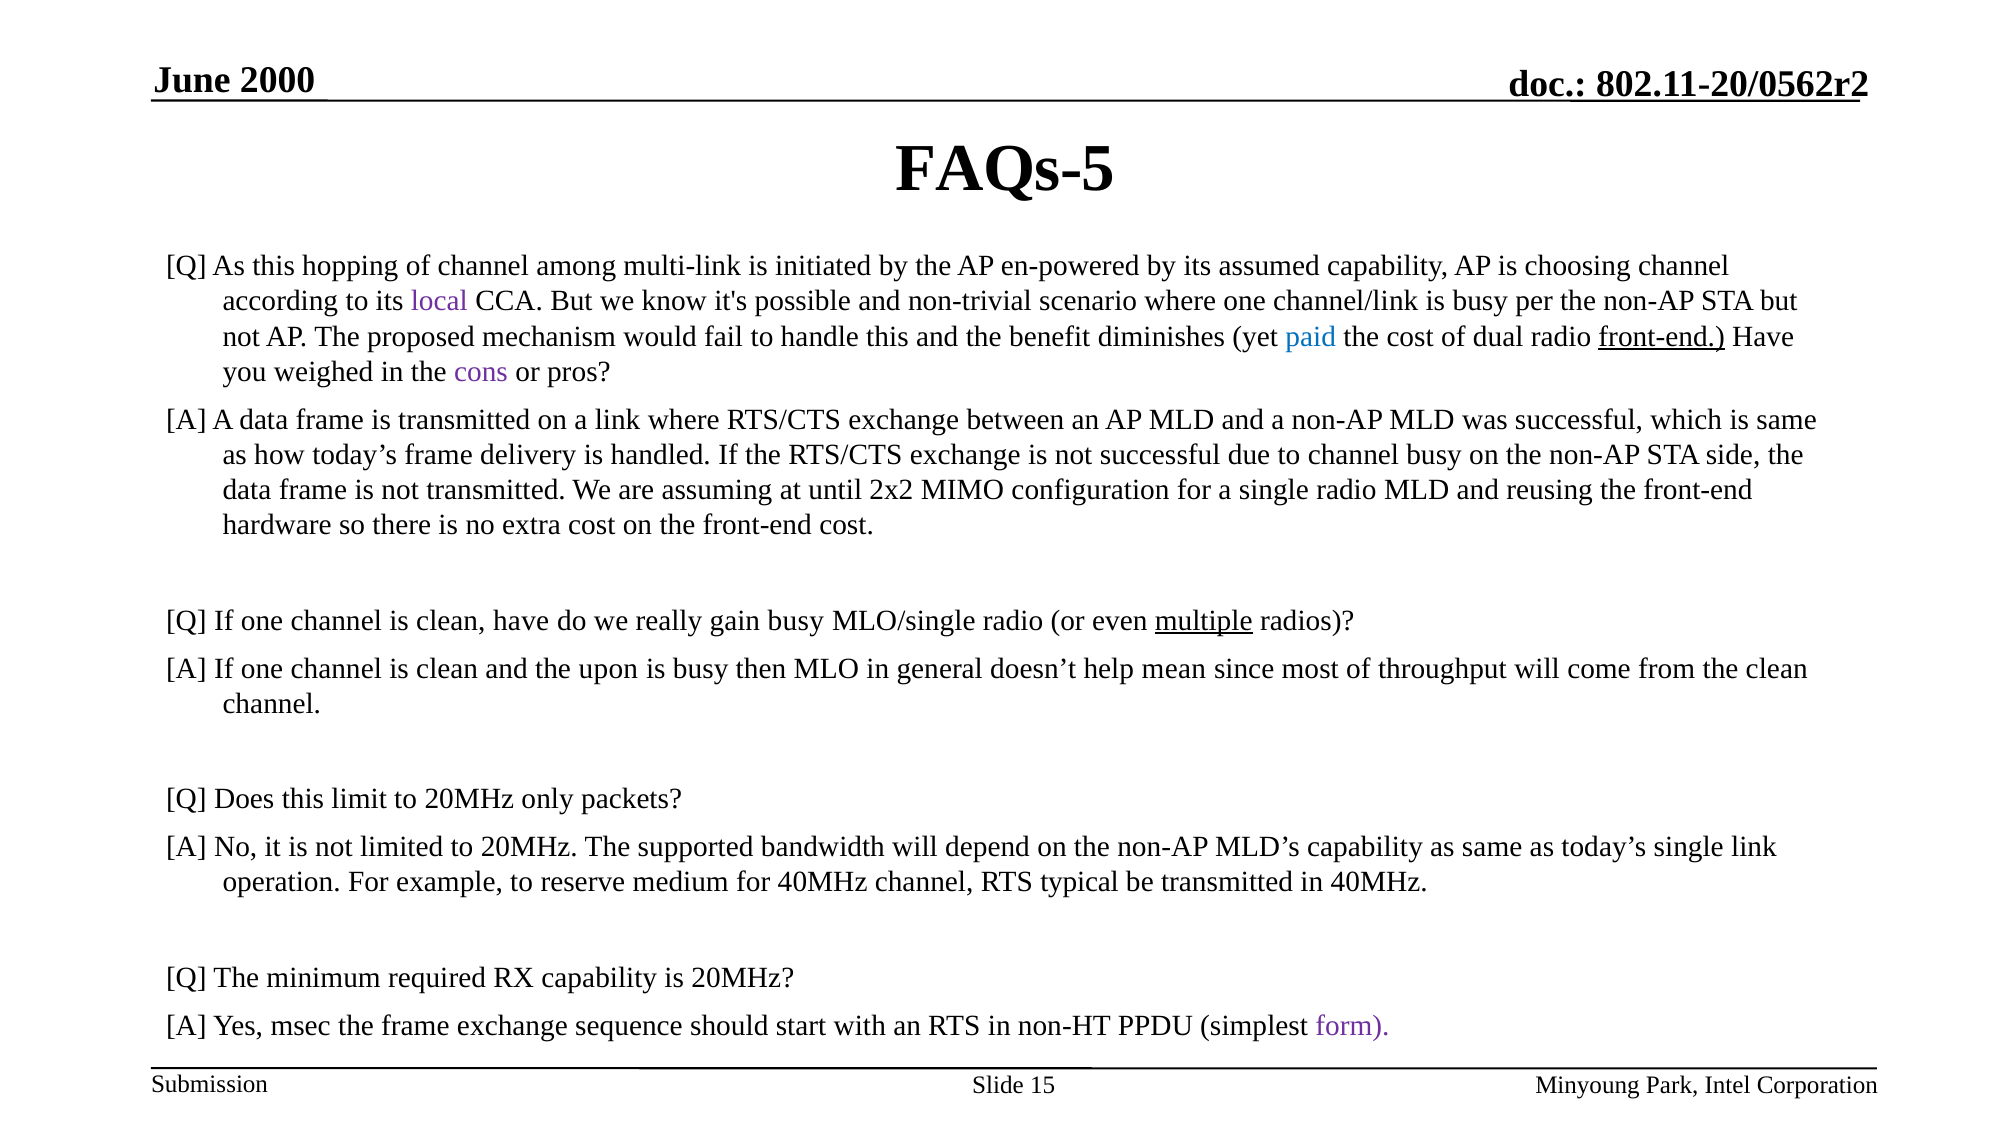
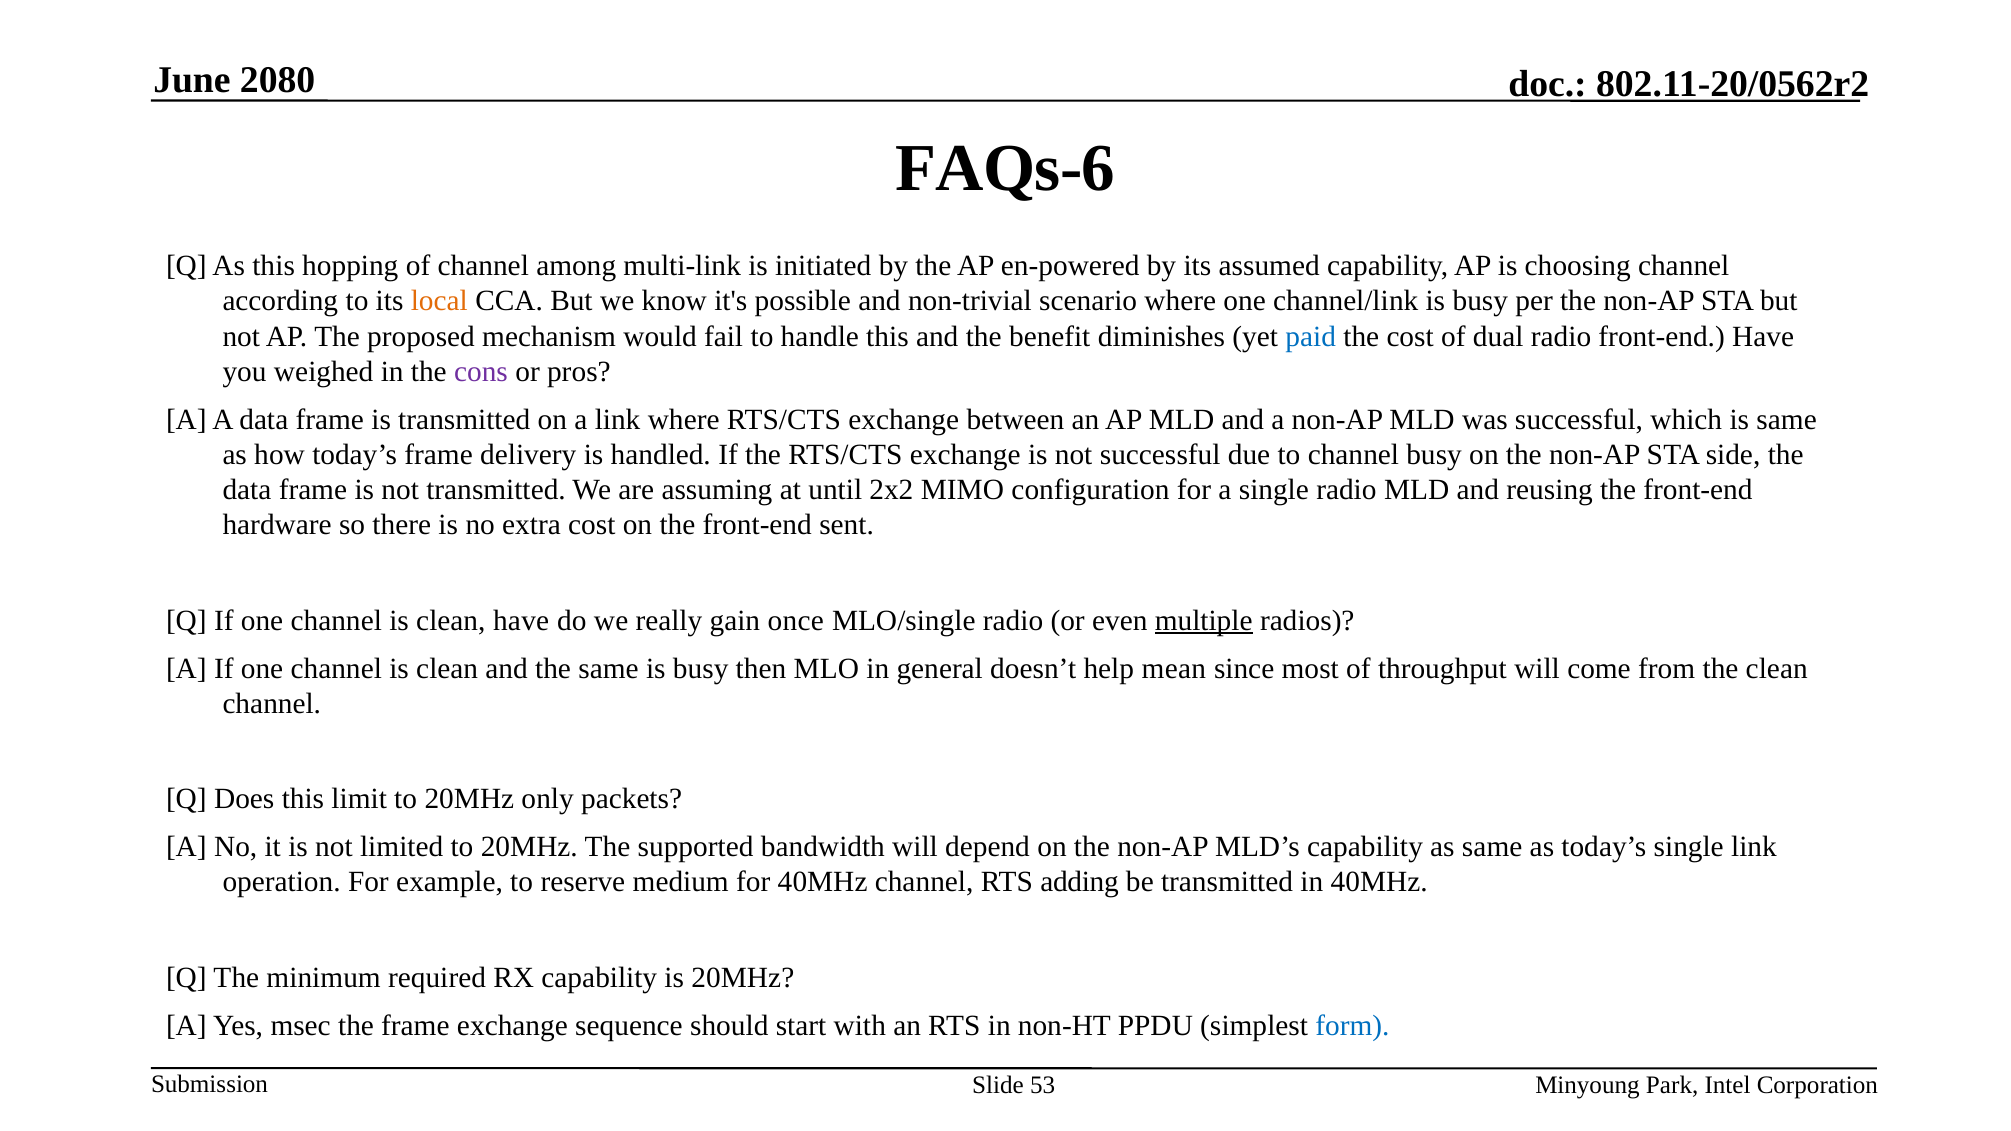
2000: 2000 -> 2080
FAQs-5: FAQs-5 -> FAQs-6
local colour: purple -> orange
front-end at (1662, 337) underline: present -> none
front-end cost: cost -> sent
gain busy: busy -> once
the upon: upon -> same
typical: typical -> adding
form colour: purple -> blue
15: 15 -> 53
